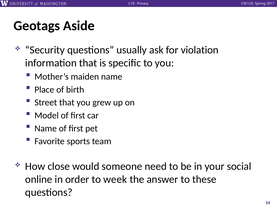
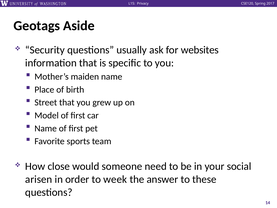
violation: violation -> websites
online: online -> arisen
